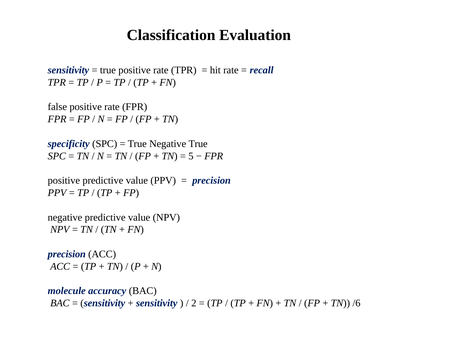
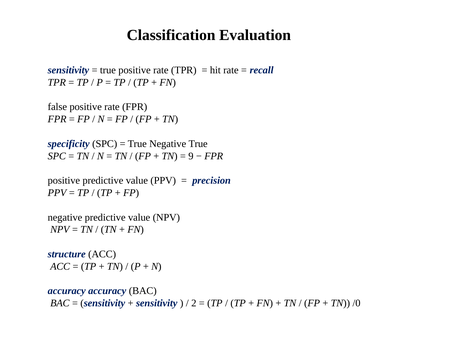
5: 5 -> 9
precision at (67, 255): precision -> structure
molecule at (67, 291): molecule -> accuracy
/6: /6 -> /0
